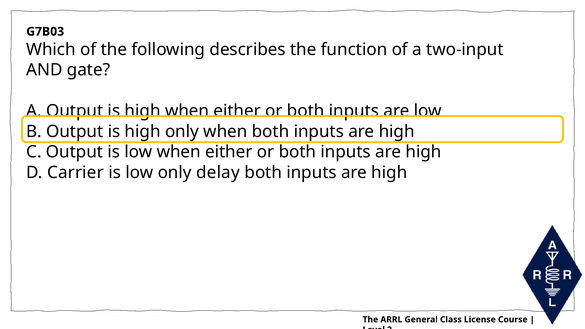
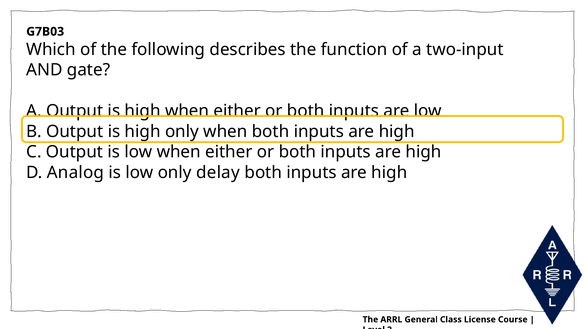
Carrier: Carrier -> Analog
